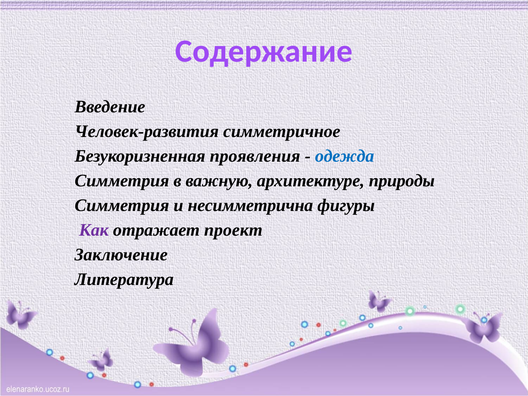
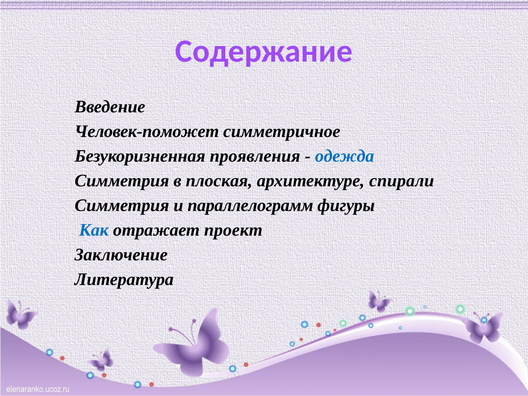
Человек-развития: Человек-развития -> Человек-поможет
важную: важную -> плоская
природы: природы -> спирали
несимметрична: несимметрична -> параллелограмм
Как colour: purple -> blue
